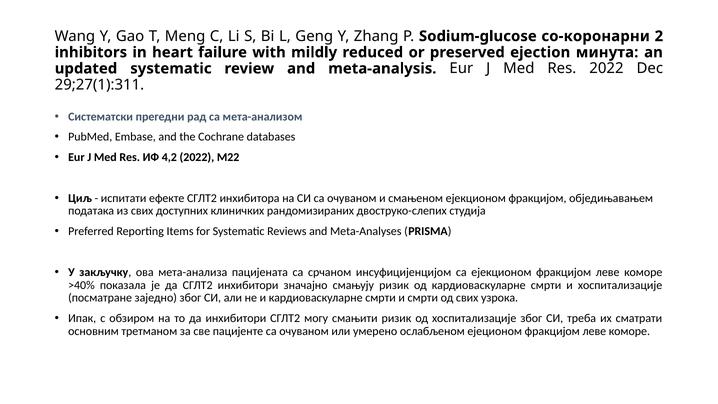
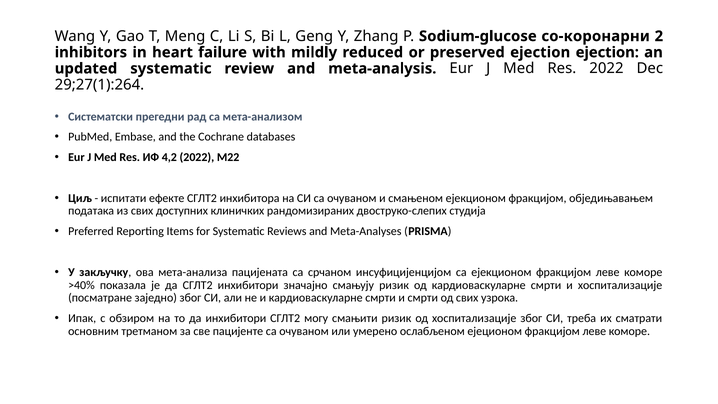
ejection минута: минута -> ejection
29;27(1):311: 29;27(1):311 -> 29;27(1):264
